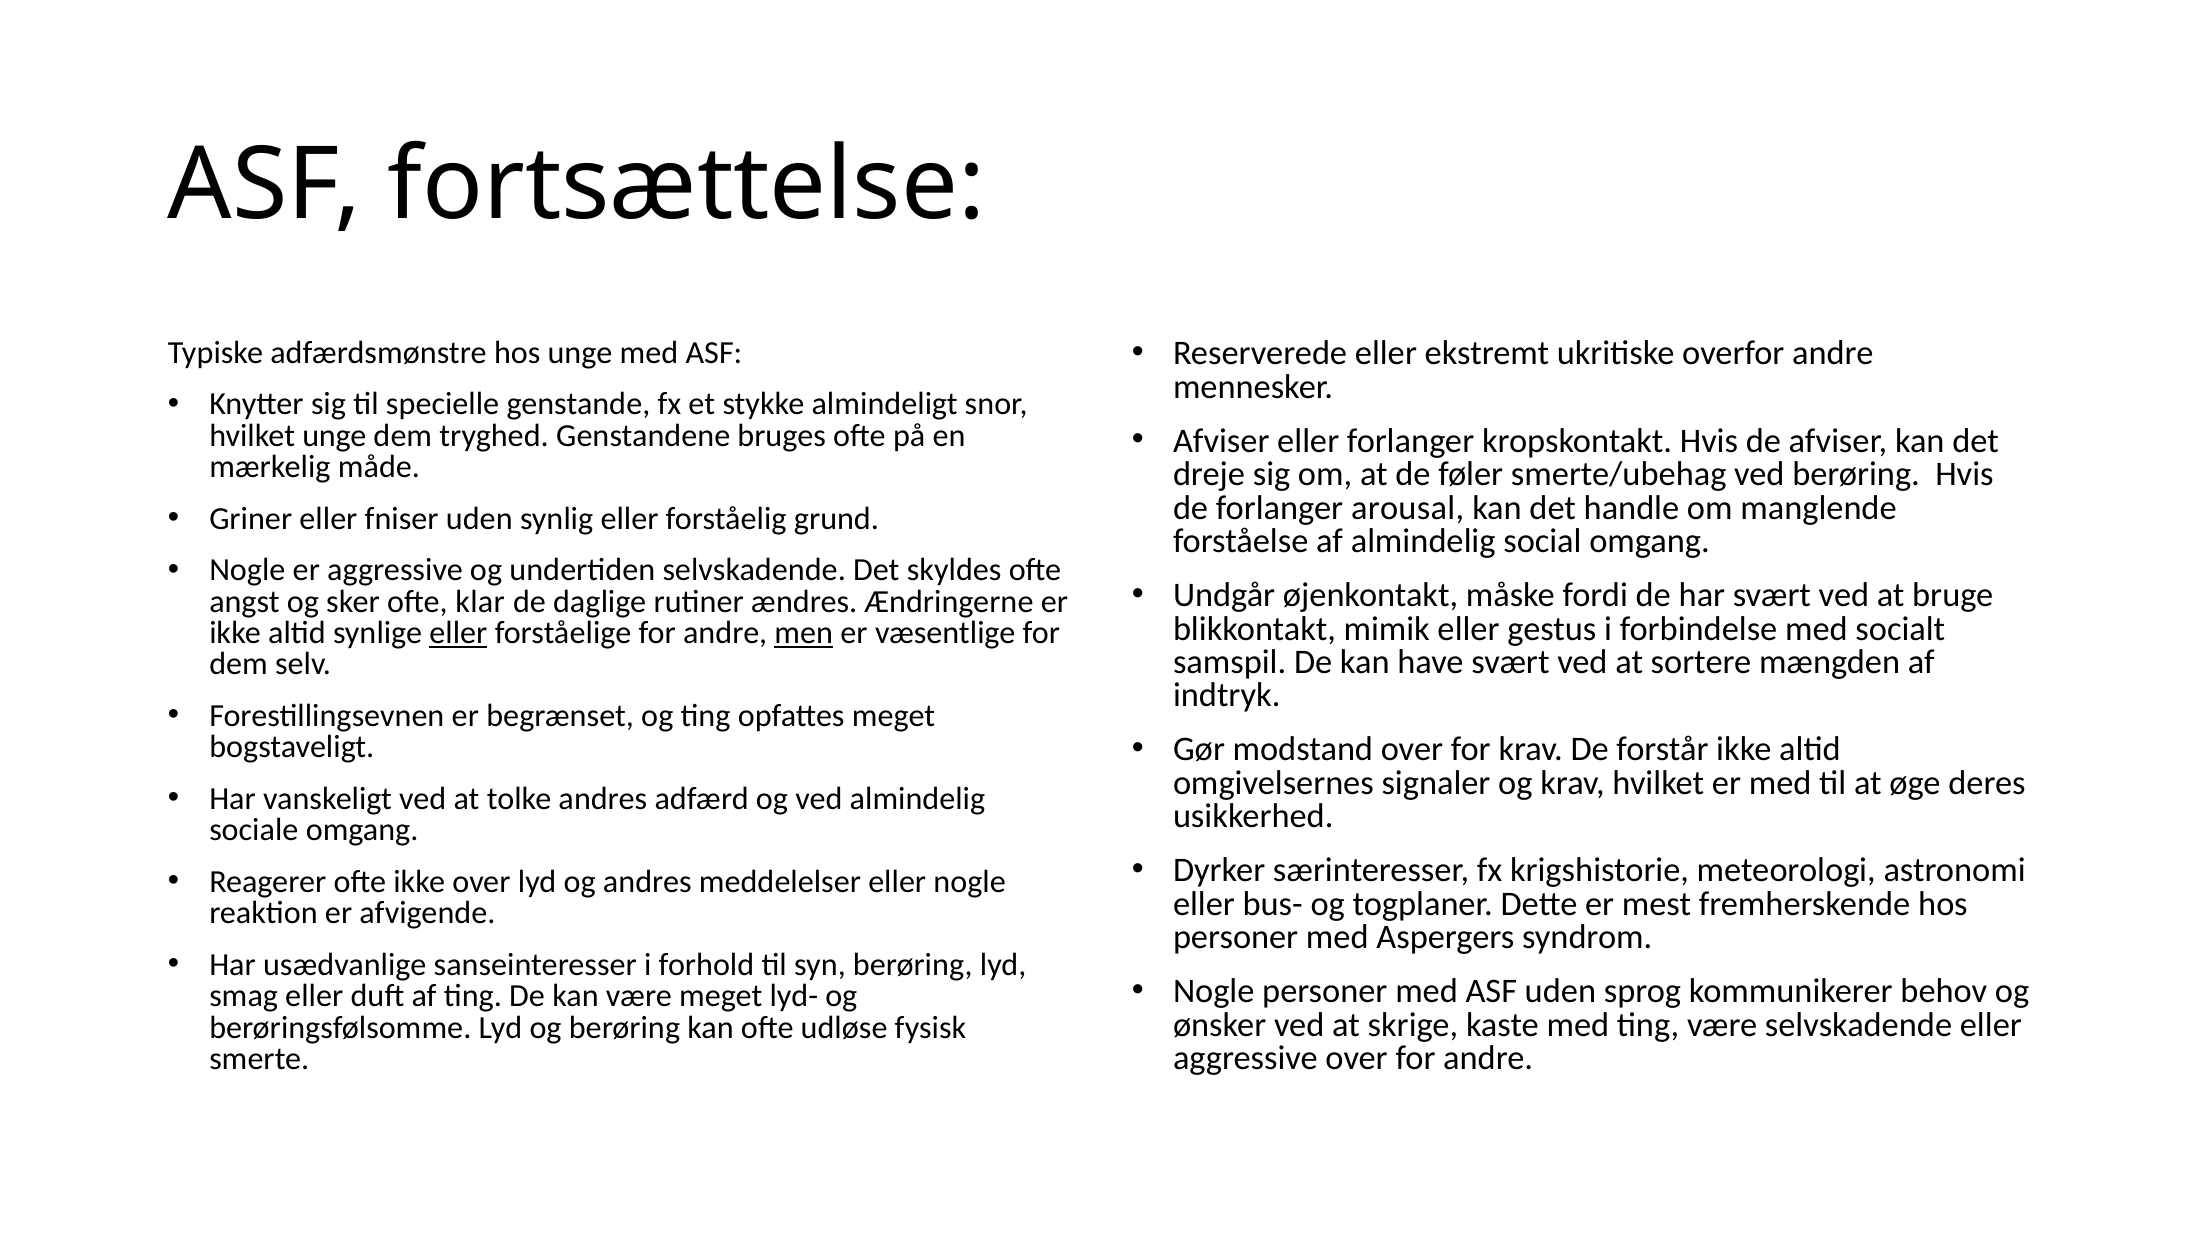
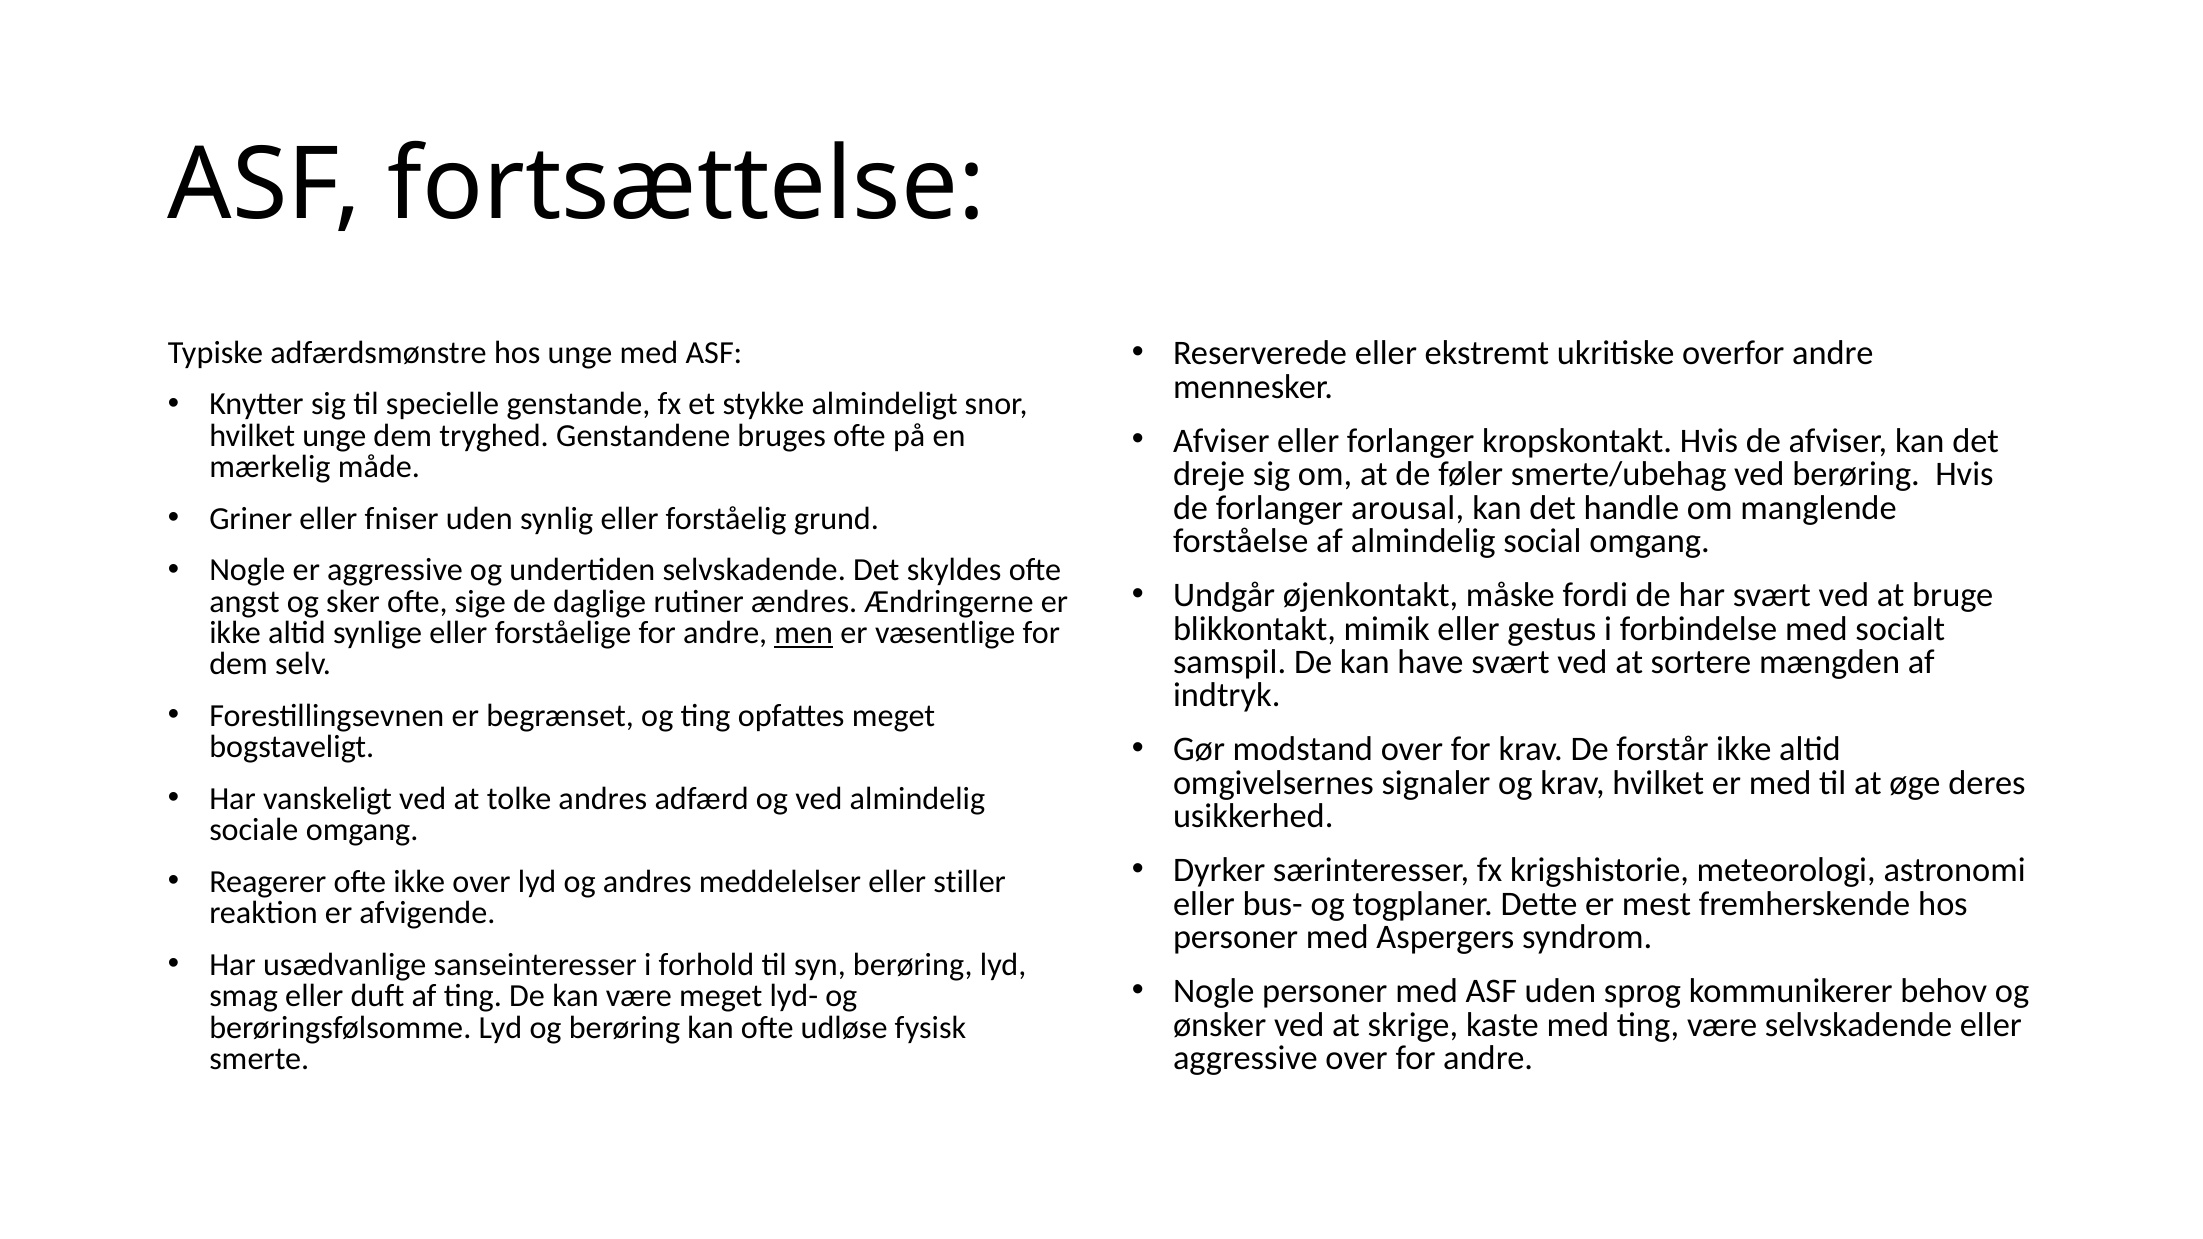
klar: klar -> sige
eller at (458, 633) underline: present -> none
eller nogle: nogle -> stiller
